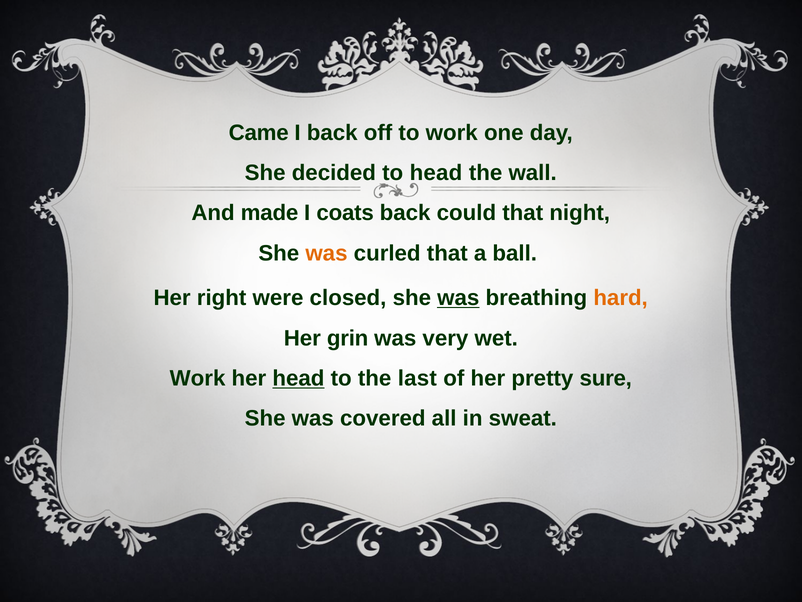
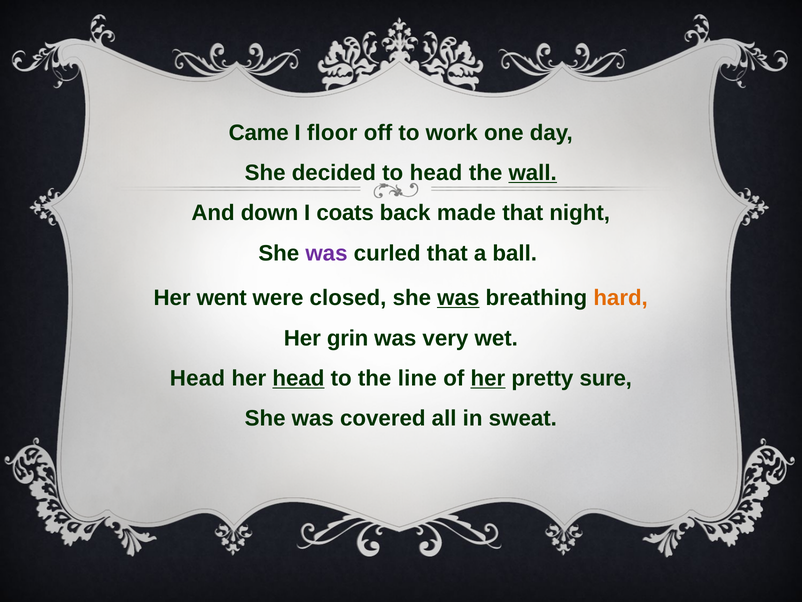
I back: back -> floor
wall underline: none -> present
made: made -> down
could: could -> made
was at (326, 253) colour: orange -> purple
right: right -> went
Work at (198, 378): Work -> Head
last: last -> line
her at (488, 378) underline: none -> present
